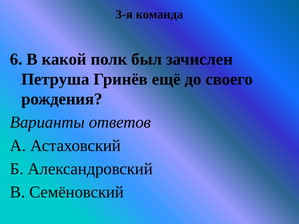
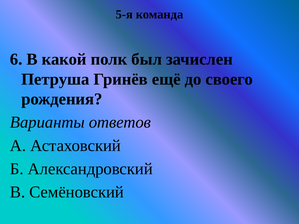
3-я: 3-я -> 5-я
